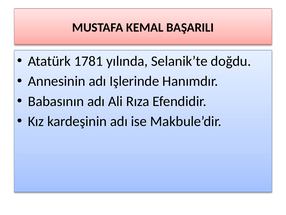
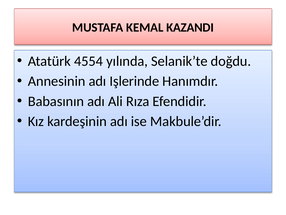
BAŞARILI: BAŞARILI -> KAZANDI
1781: 1781 -> 4554
